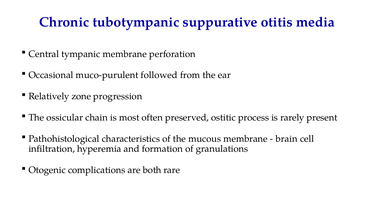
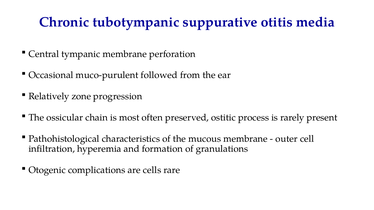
brain: brain -> outer
both: both -> cells
